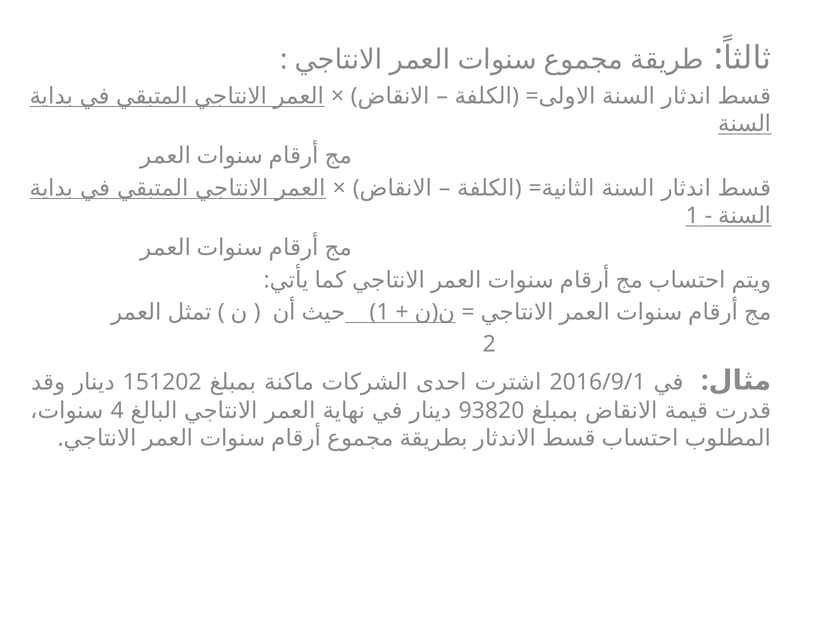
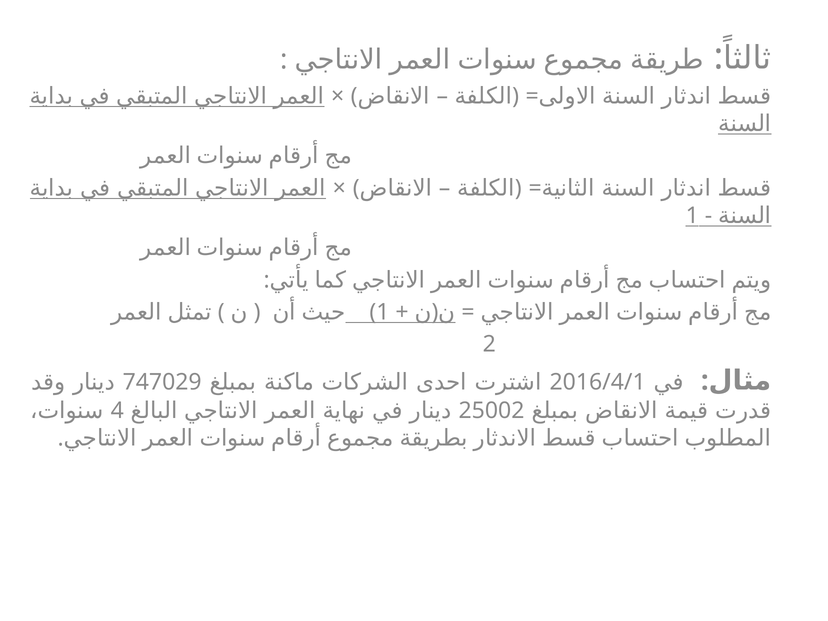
151202: 151202 -> 747029
2016/9/1: 2016/9/1 -> 2016/4/1
93820: 93820 -> 25002
